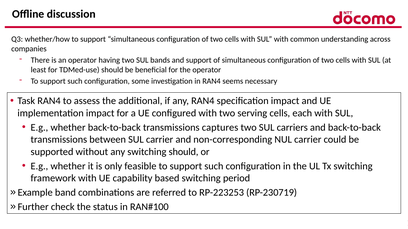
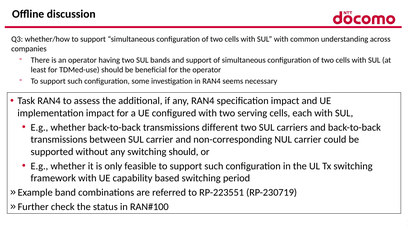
captures: captures -> different
RP-223253: RP-223253 -> RP-223551
